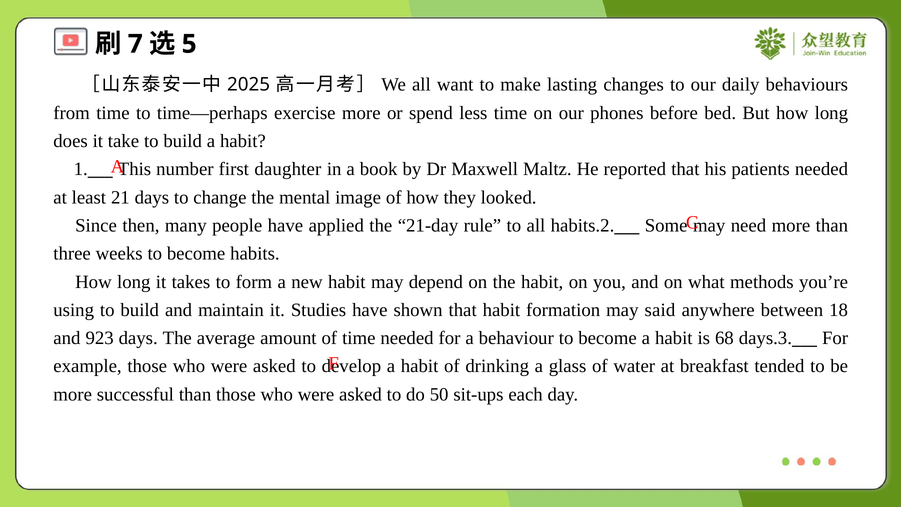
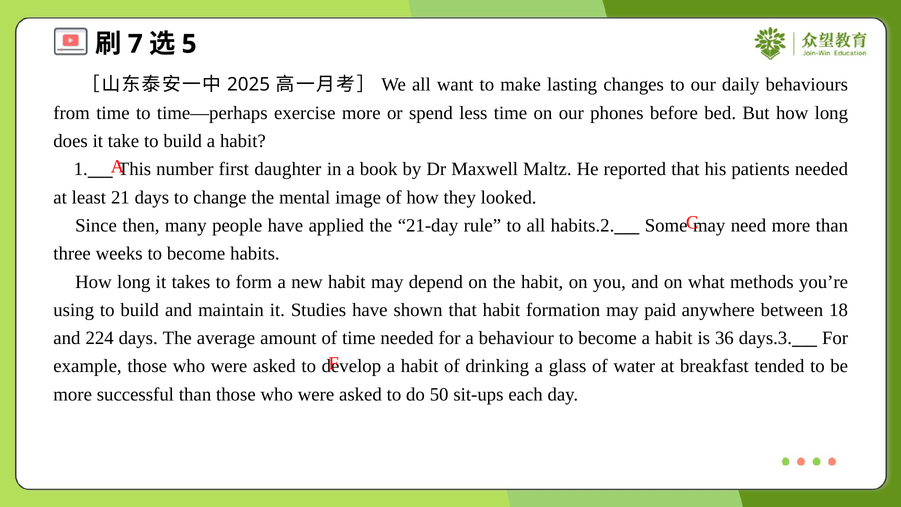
said: said -> paid
923: 923 -> 224
68: 68 -> 36
